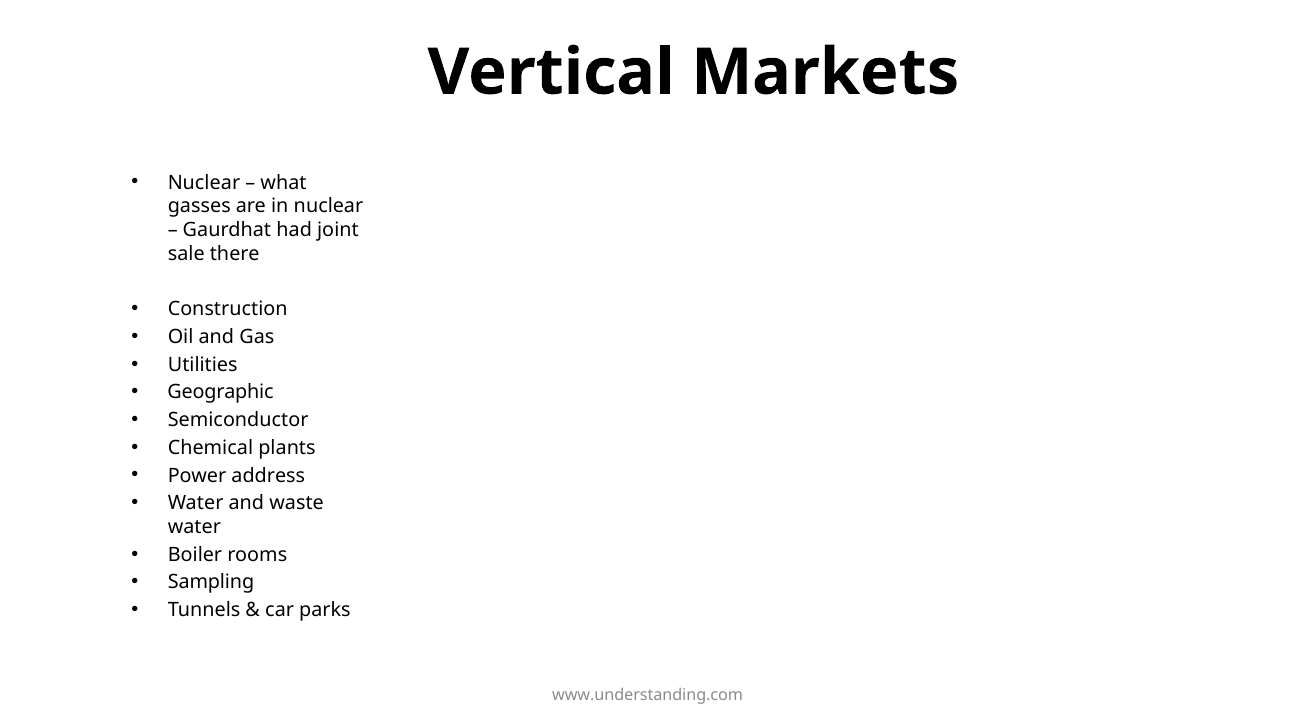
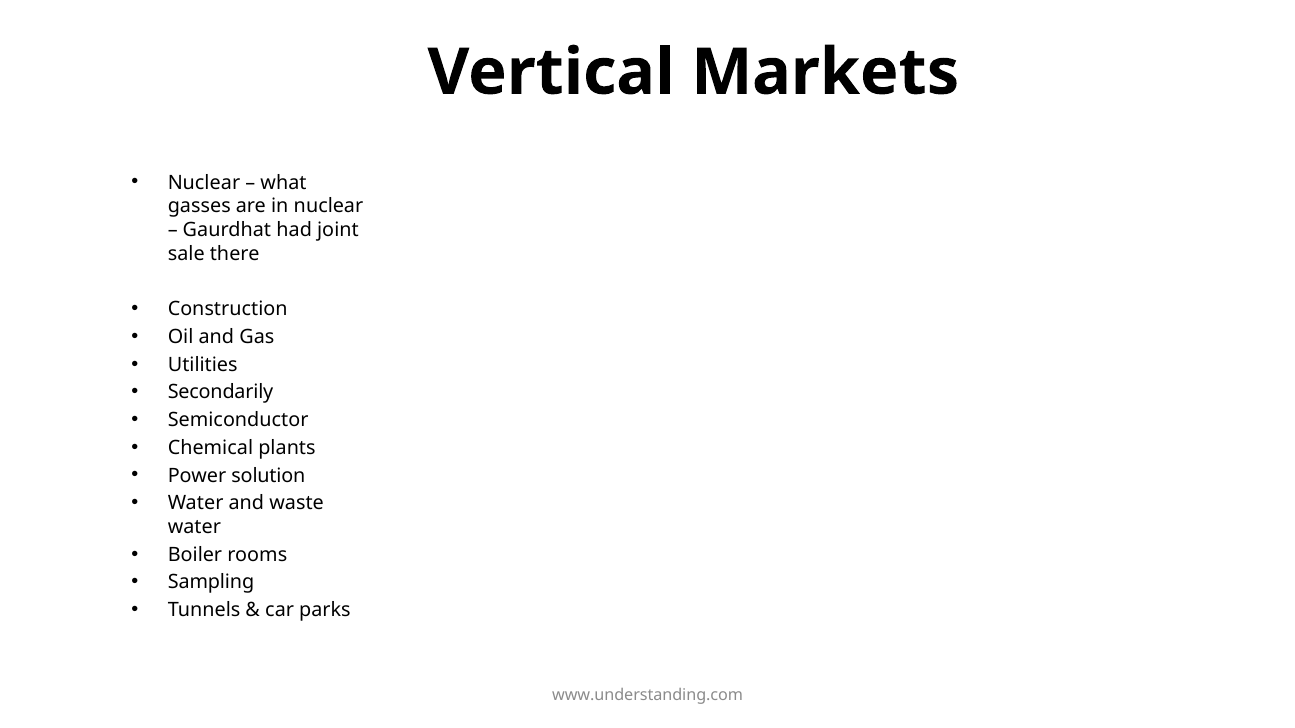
Geographic: Geographic -> Secondarily
address: address -> solution
